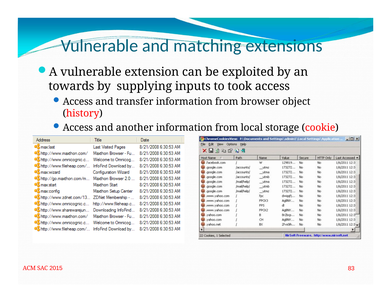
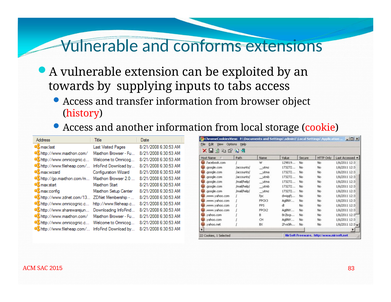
matching: matching -> conforms
took: took -> tabs
